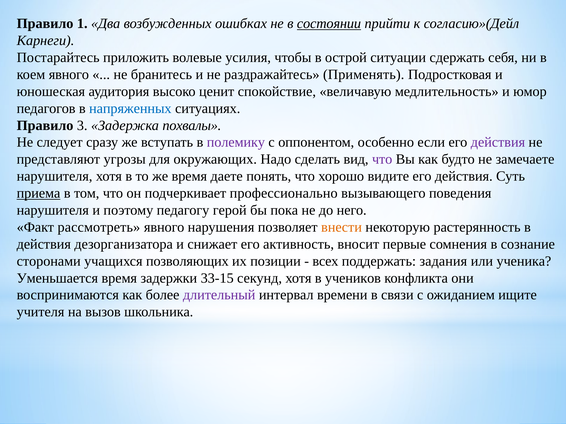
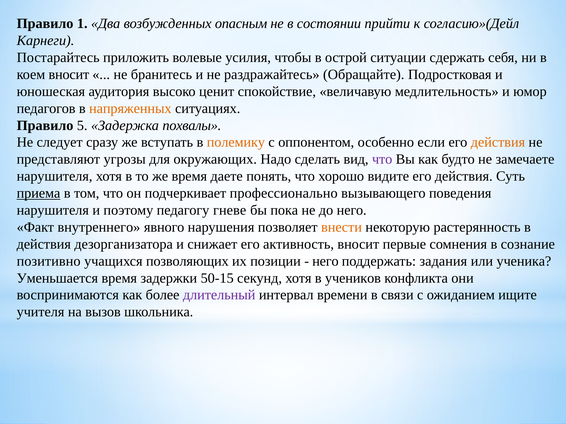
ошибках: ошибках -> опасным
состоянии underline: present -> none
коем явного: явного -> вносит
Применять: Применять -> Обращайте
напряженных colour: blue -> orange
3: 3 -> 5
полемику colour: purple -> orange
действия at (498, 142) colour: purple -> orange
герой: герой -> гневе
рассмотреть: рассмотреть -> внутреннего
сторонами: сторонами -> позитивно
всех at (325, 261): всех -> него
33-15: 33-15 -> 50-15
